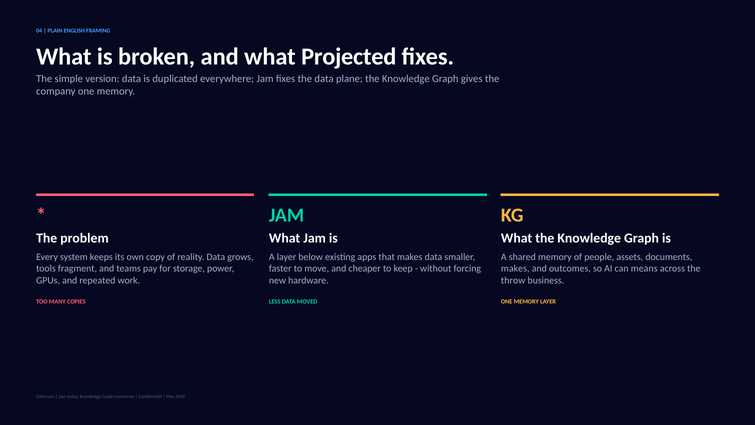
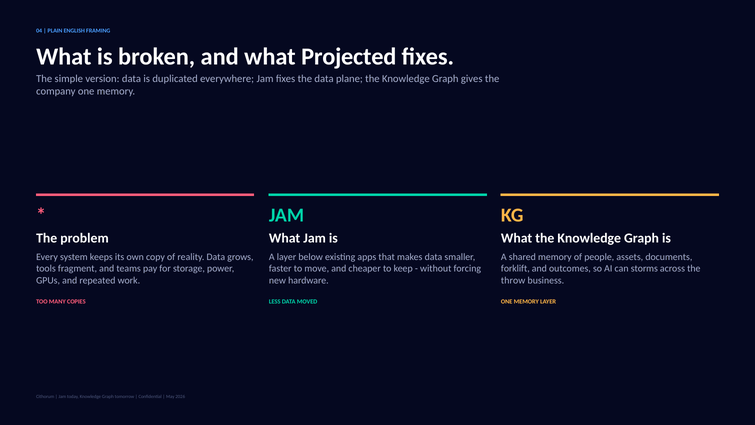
makes at (515, 268): makes -> forklift
means: means -> storms
